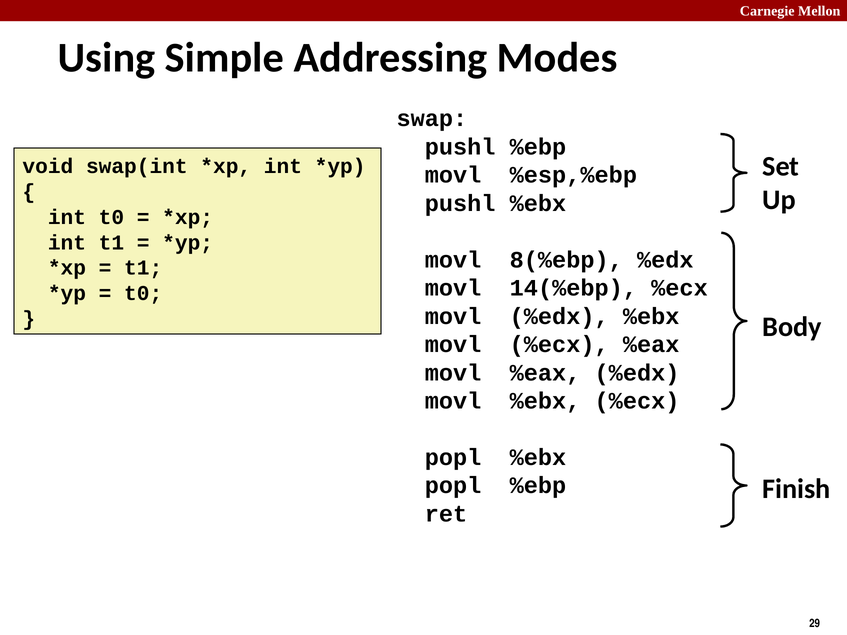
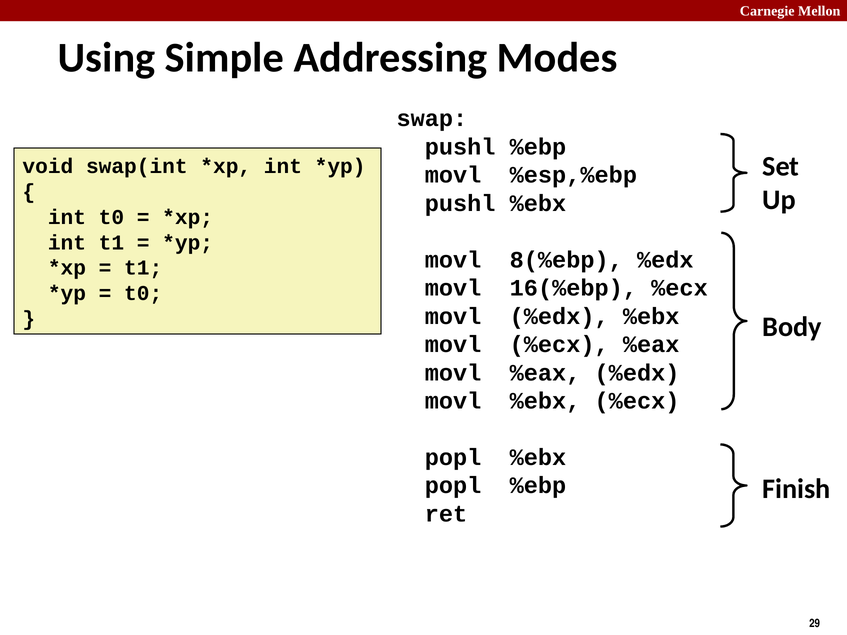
14(%ebp: 14(%ebp -> 16(%ebp
